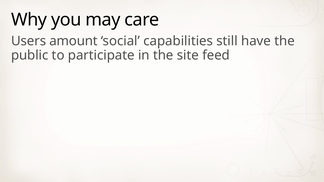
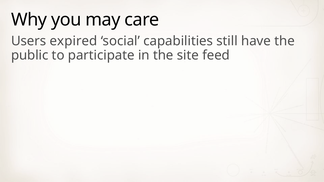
amount: amount -> expired
